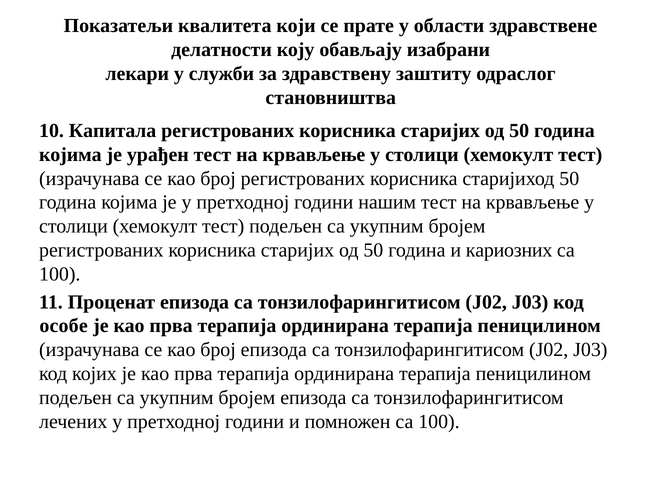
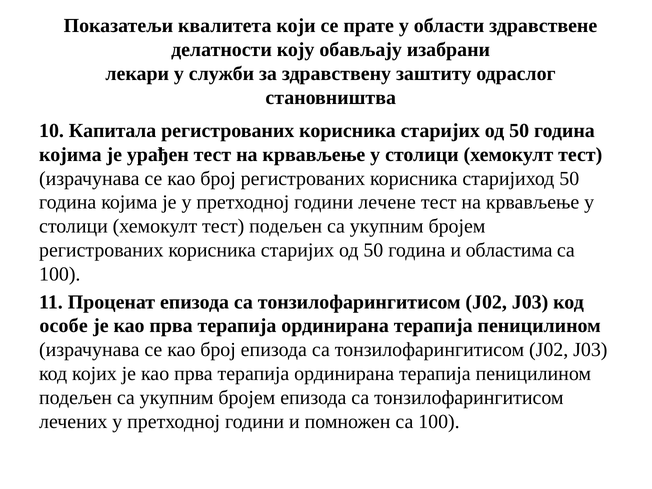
нашим: нашим -> лечене
кариозних: кариозних -> областима
